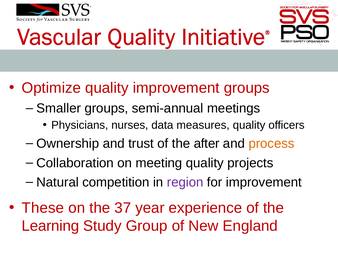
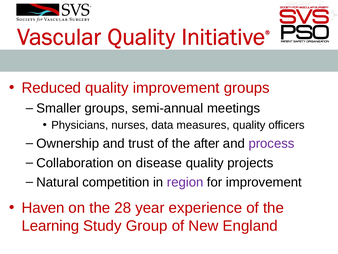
Optimize: Optimize -> Reduced
process colour: orange -> purple
meeting: meeting -> disease
These: These -> Haven
37: 37 -> 28
